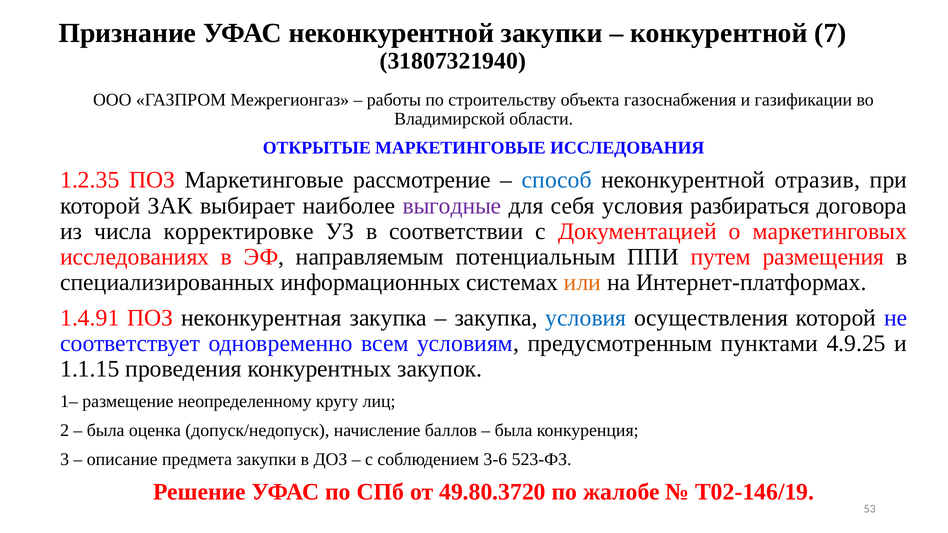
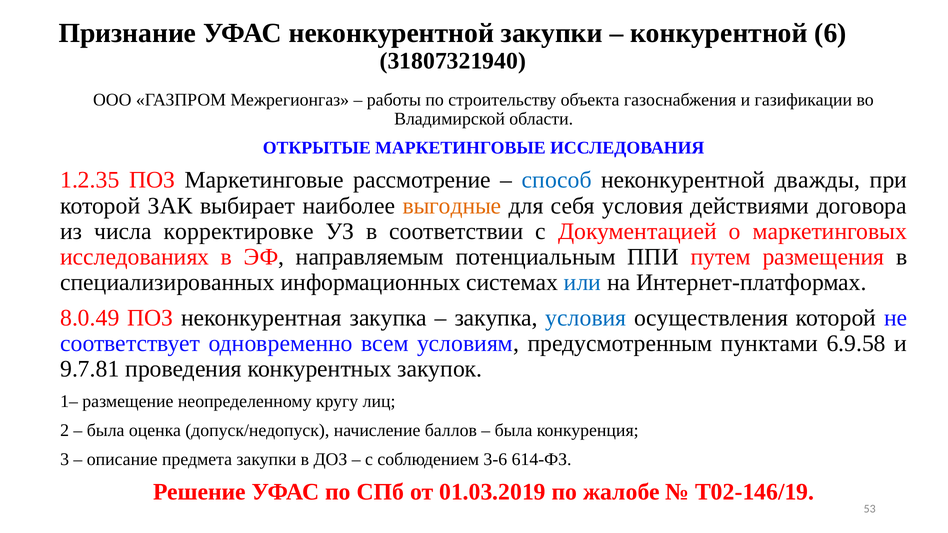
7: 7 -> 6
отразив: отразив -> дважды
выгодные colour: purple -> orange
разбираться: разбираться -> действиями
или colour: orange -> blue
1.4.91: 1.4.91 -> 8.0.49
4.9.25: 4.9.25 -> 6.9.58
1.1.15: 1.1.15 -> 9.7.81
523-ФЗ: 523-ФЗ -> 614-ФЗ
49.80.3720: 49.80.3720 -> 01.03.2019
